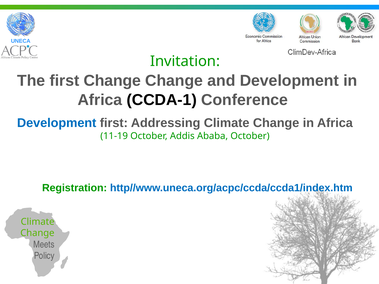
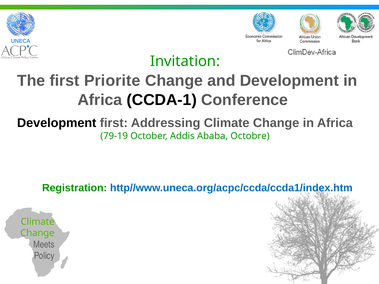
first Change: Change -> Priorite
Development at (57, 123) colour: blue -> black
11-19: 11-19 -> 79-19
Ababa October: October -> Octobre
